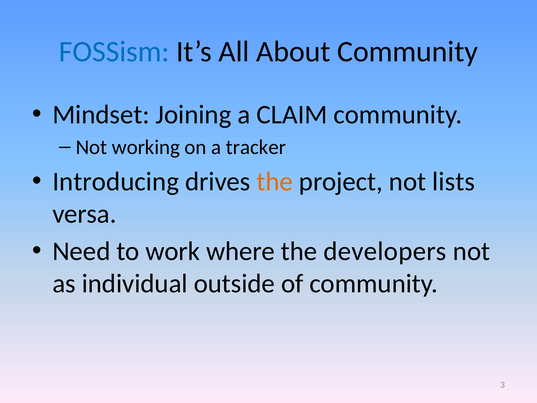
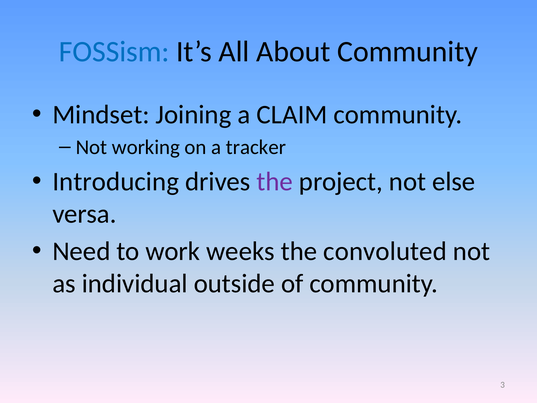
the at (275, 181) colour: orange -> purple
lists: lists -> else
where: where -> weeks
developers: developers -> convoluted
